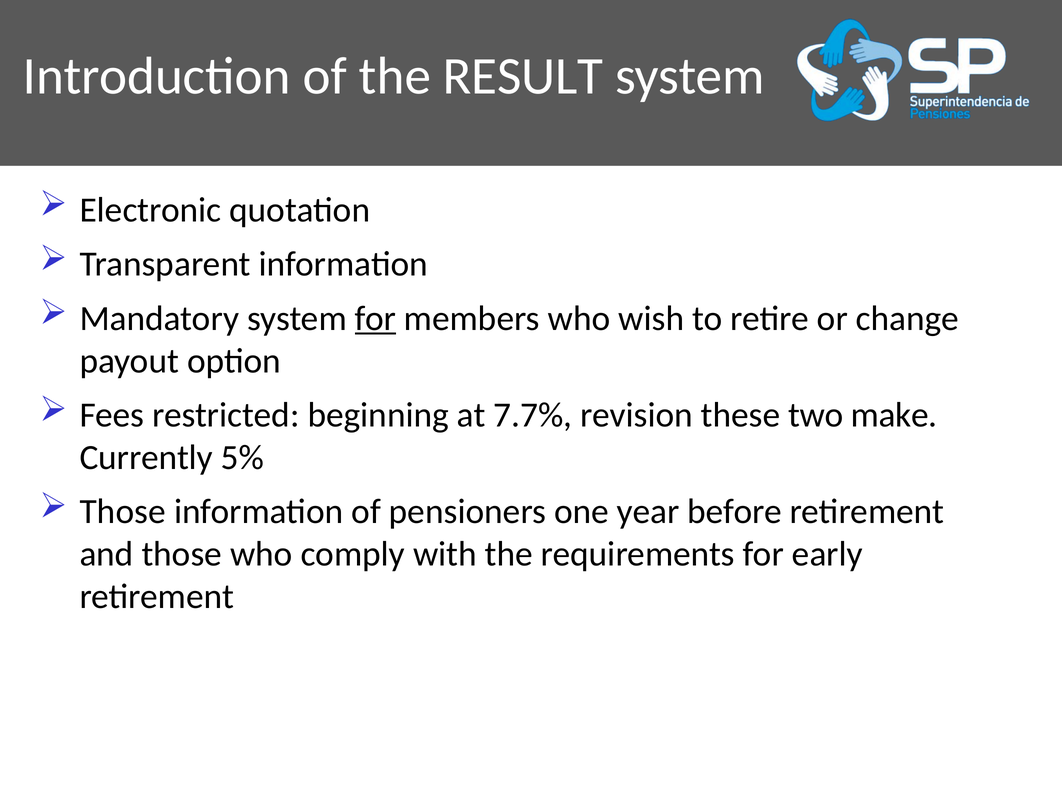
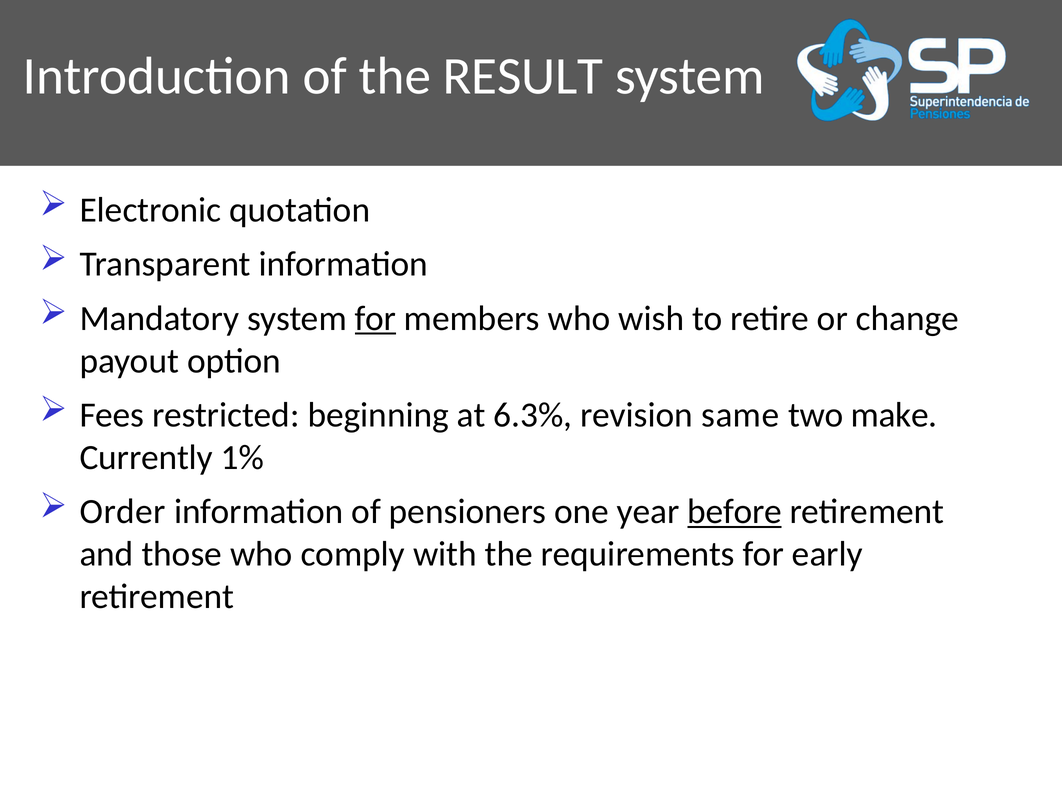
7.7%: 7.7% -> 6.3%
these: these -> same
5%: 5% -> 1%
Those at (123, 512): Those -> Order
before underline: none -> present
